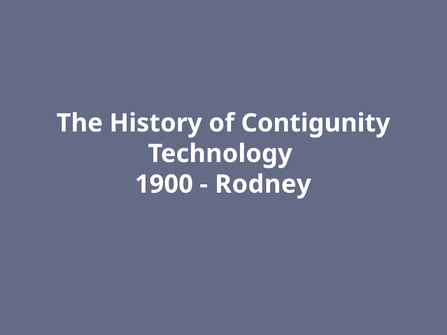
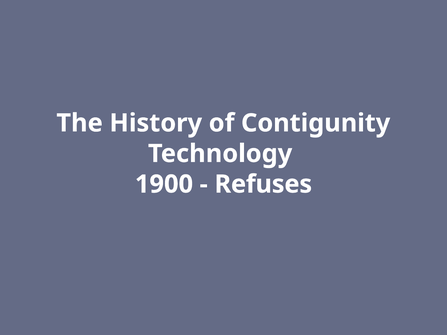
Rodney: Rodney -> Refuses
